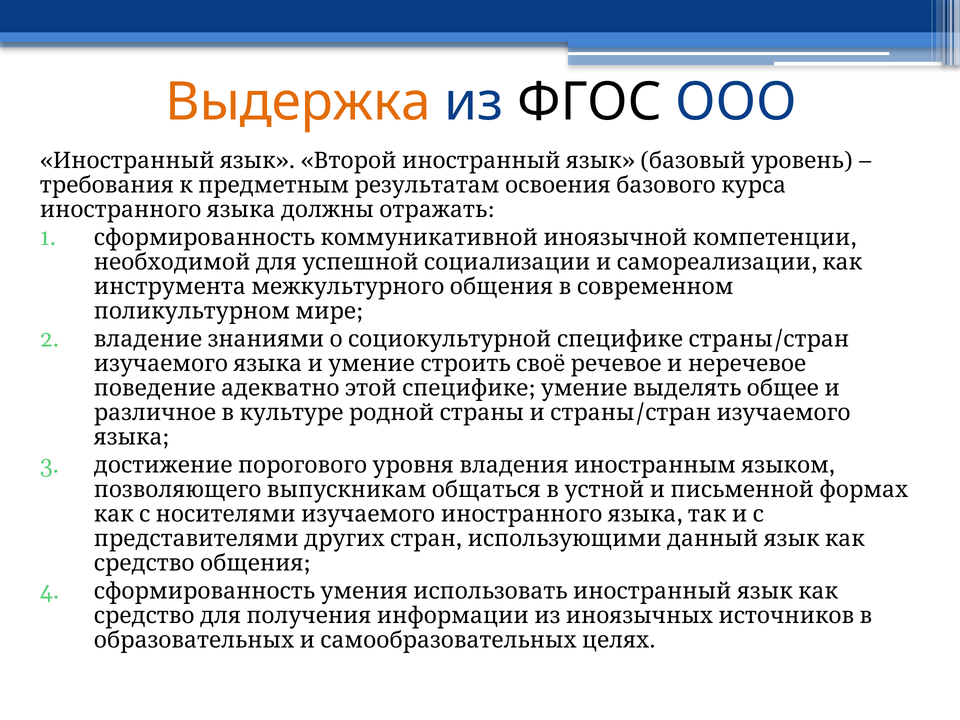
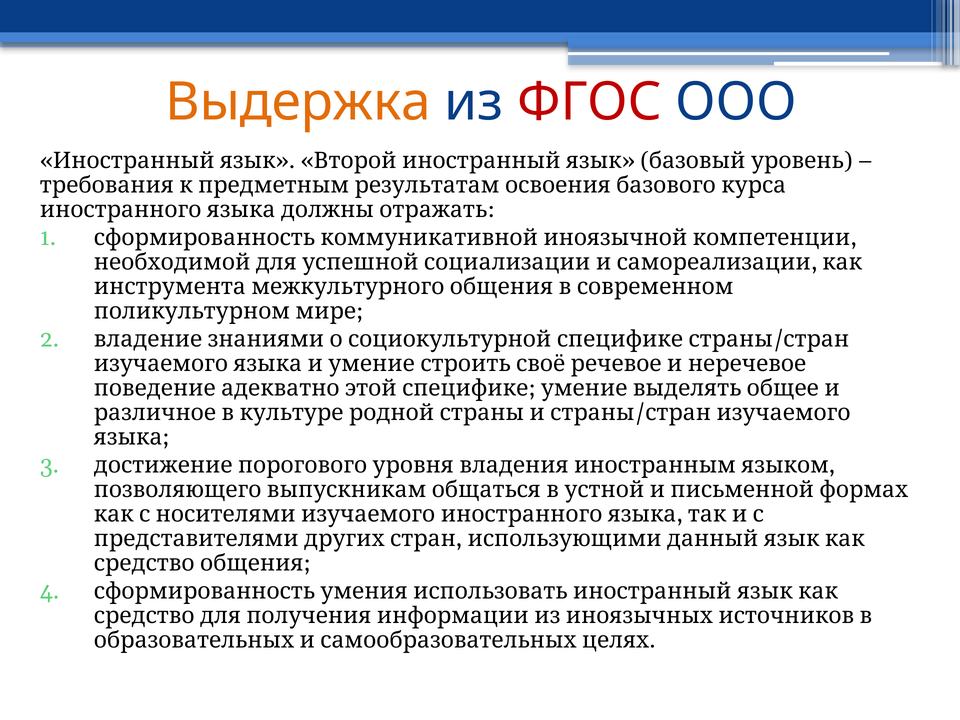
ФГОС colour: black -> red
